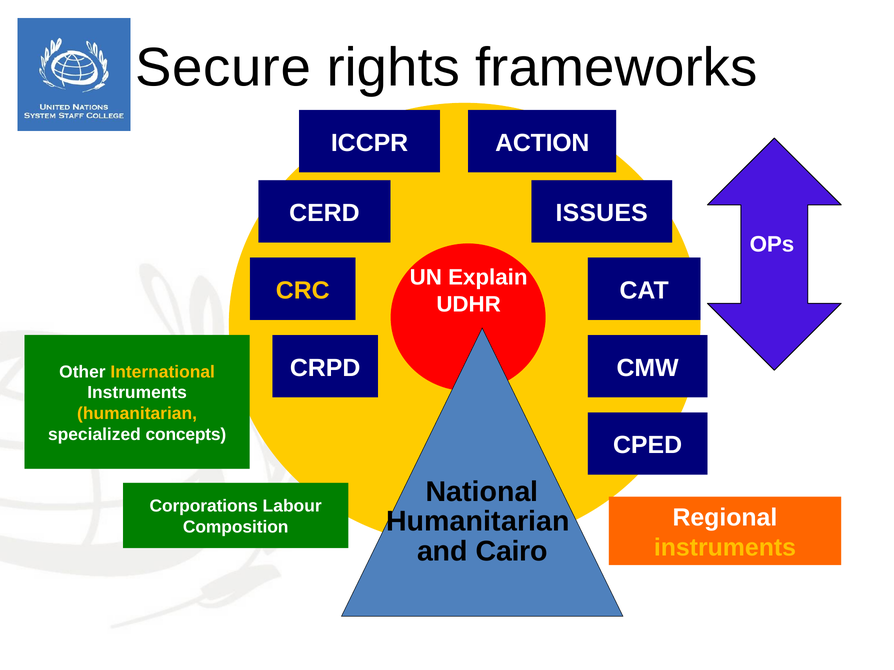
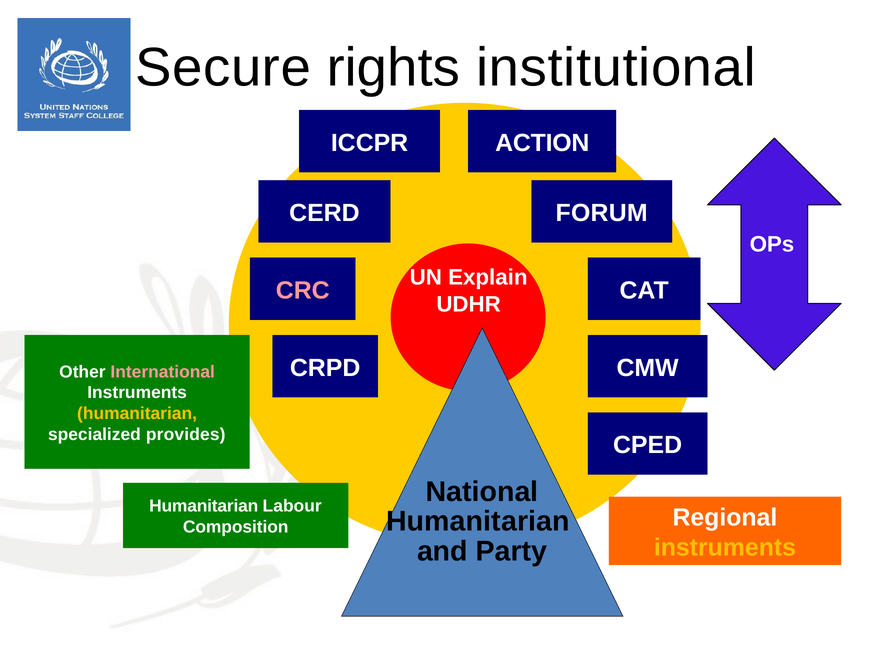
frameworks: frameworks -> institutional
ISSUES: ISSUES -> FORUM
CRC colour: yellow -> pink
International colour: yellow -> pink
concepts: concepts -> provides
Corporations at (204, 507): Corporations -> Humanitarian
Cairo: Cairo -> Party
